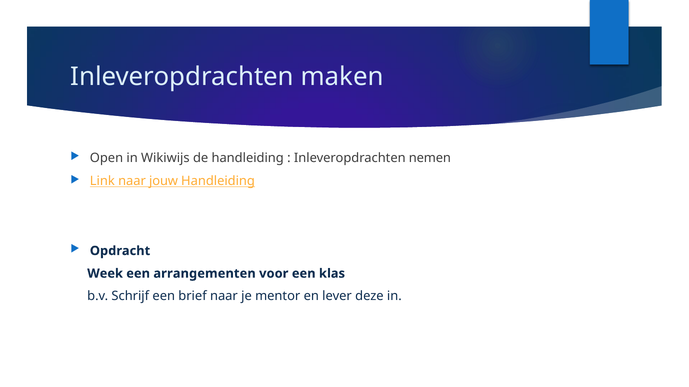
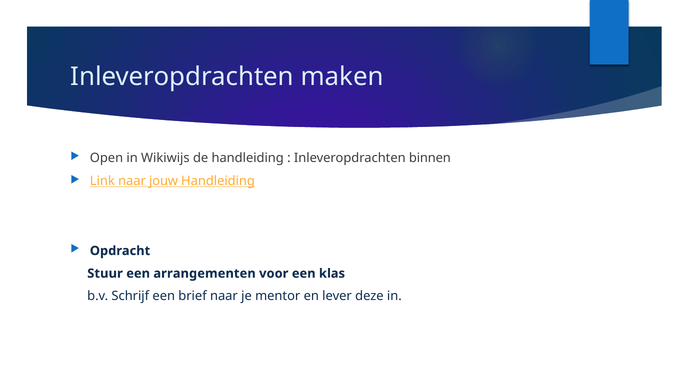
nemen: nemen -> binnen
Week: Week -> Stuur
